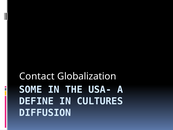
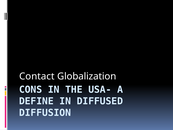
SOME: SOME -> CONS
CULTURES: CULTURES -> DIFFUSED
